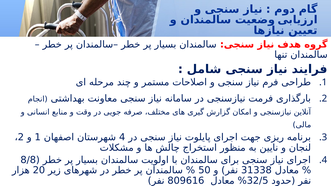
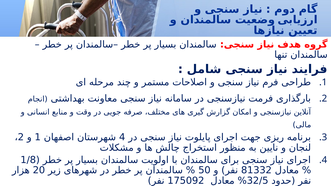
8/8: 8/8 -> 1/8
31338: 31338 -> 81332
809616: 809616 -> 175092
